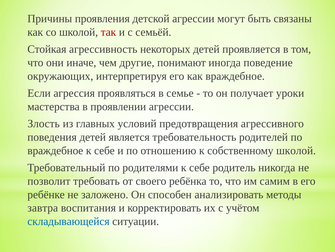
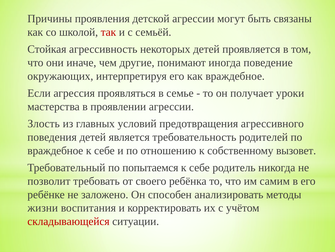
собственному школой: школой -> вызовет
родителями: родителями -> попытаемся
завтра: завтра -> жизни
складывающейся colour: blue -> red
